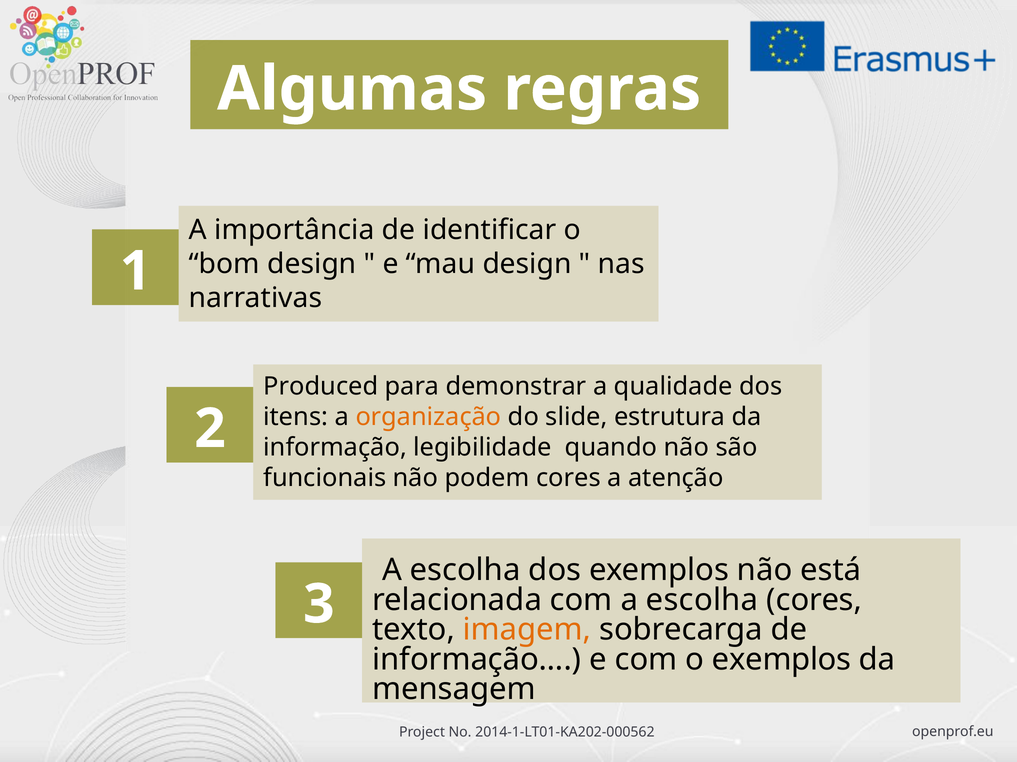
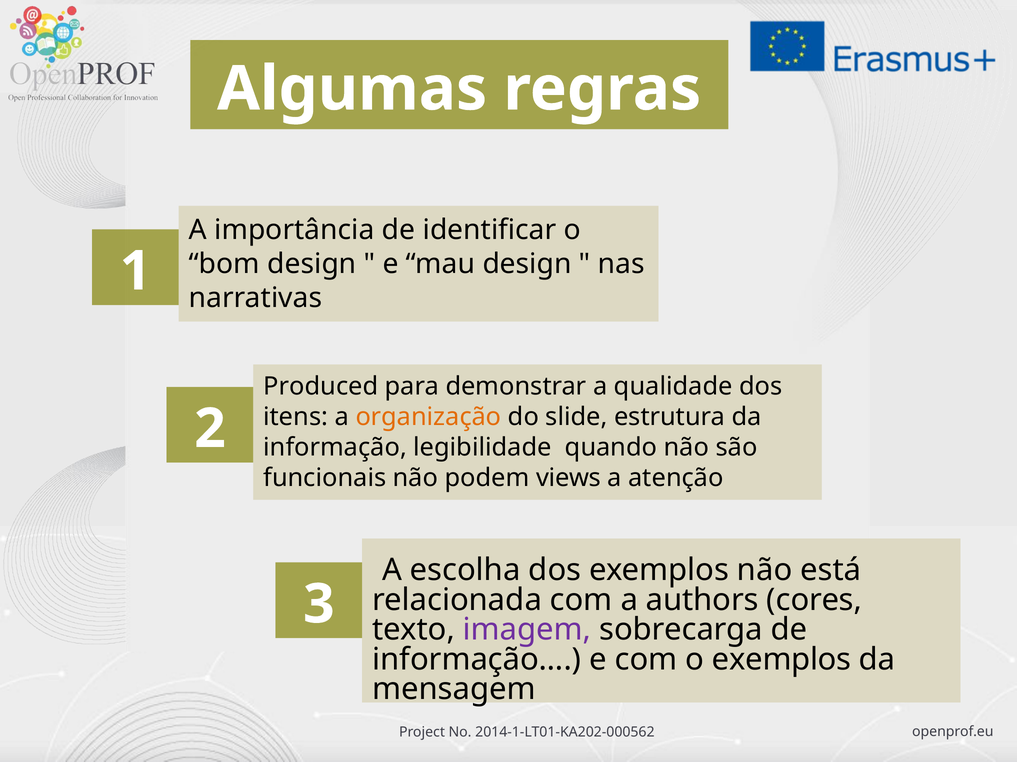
podem cores: cores -> views
com a escolha: escolha -> authors
imagem colour: orange -> purple
